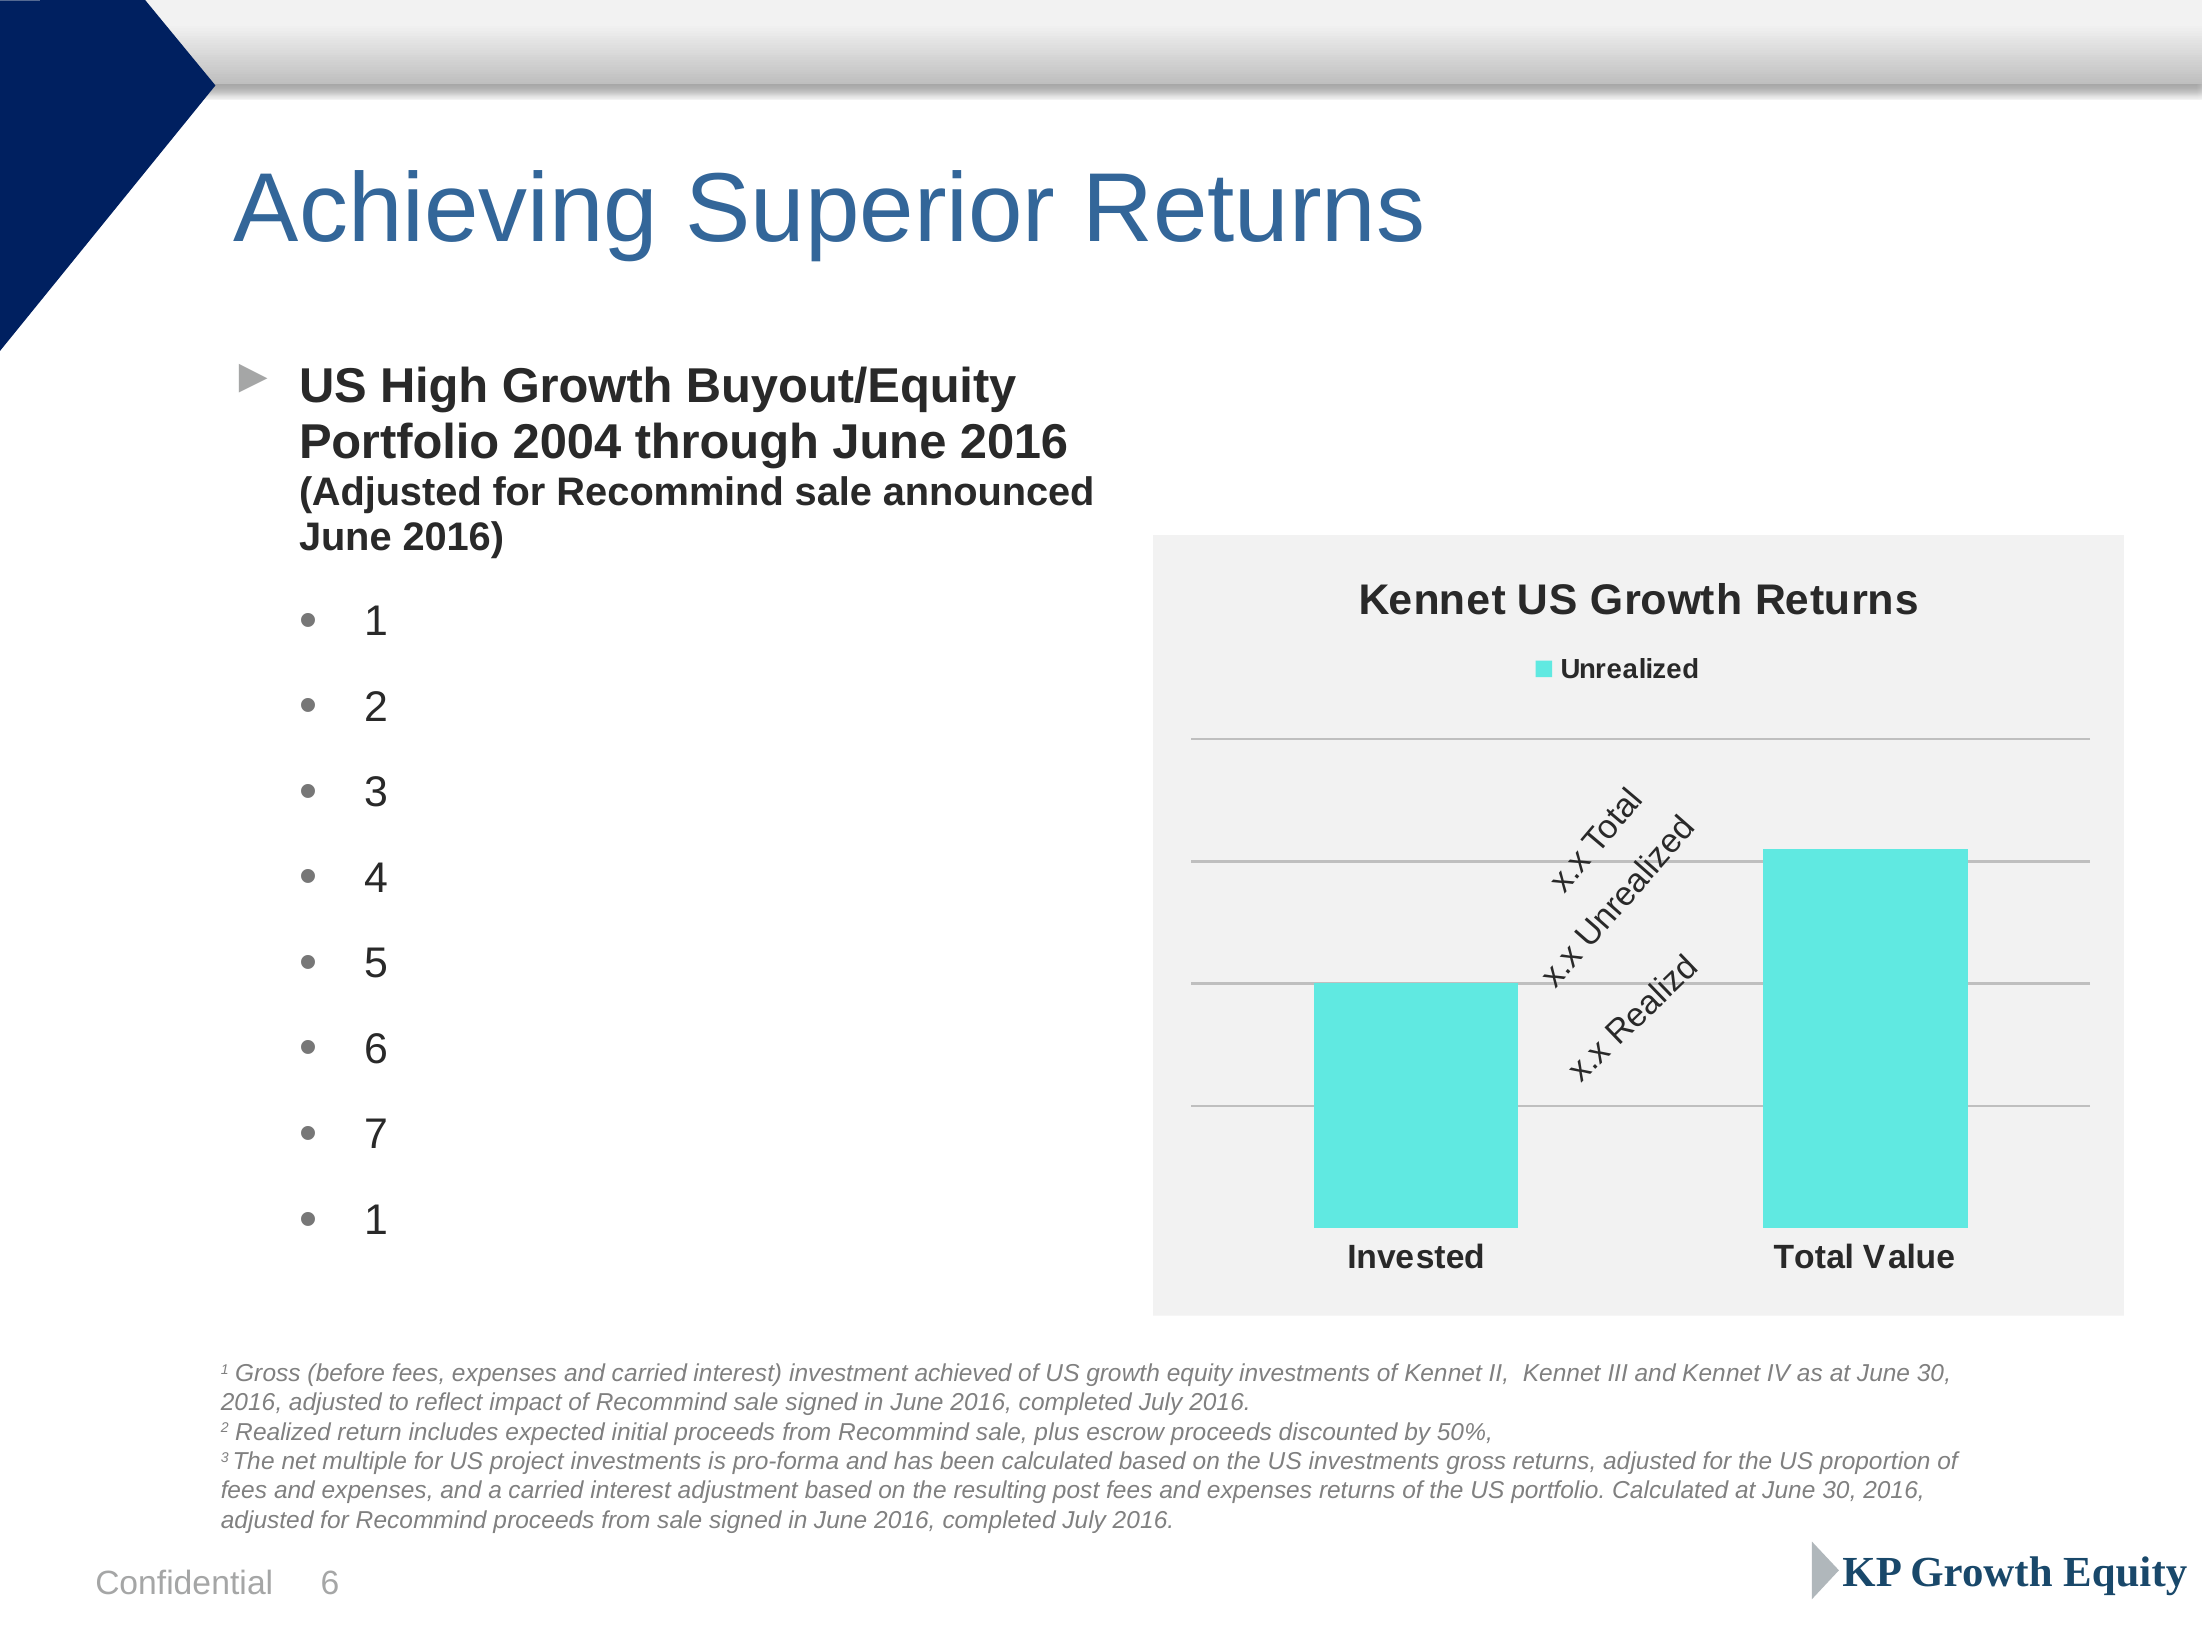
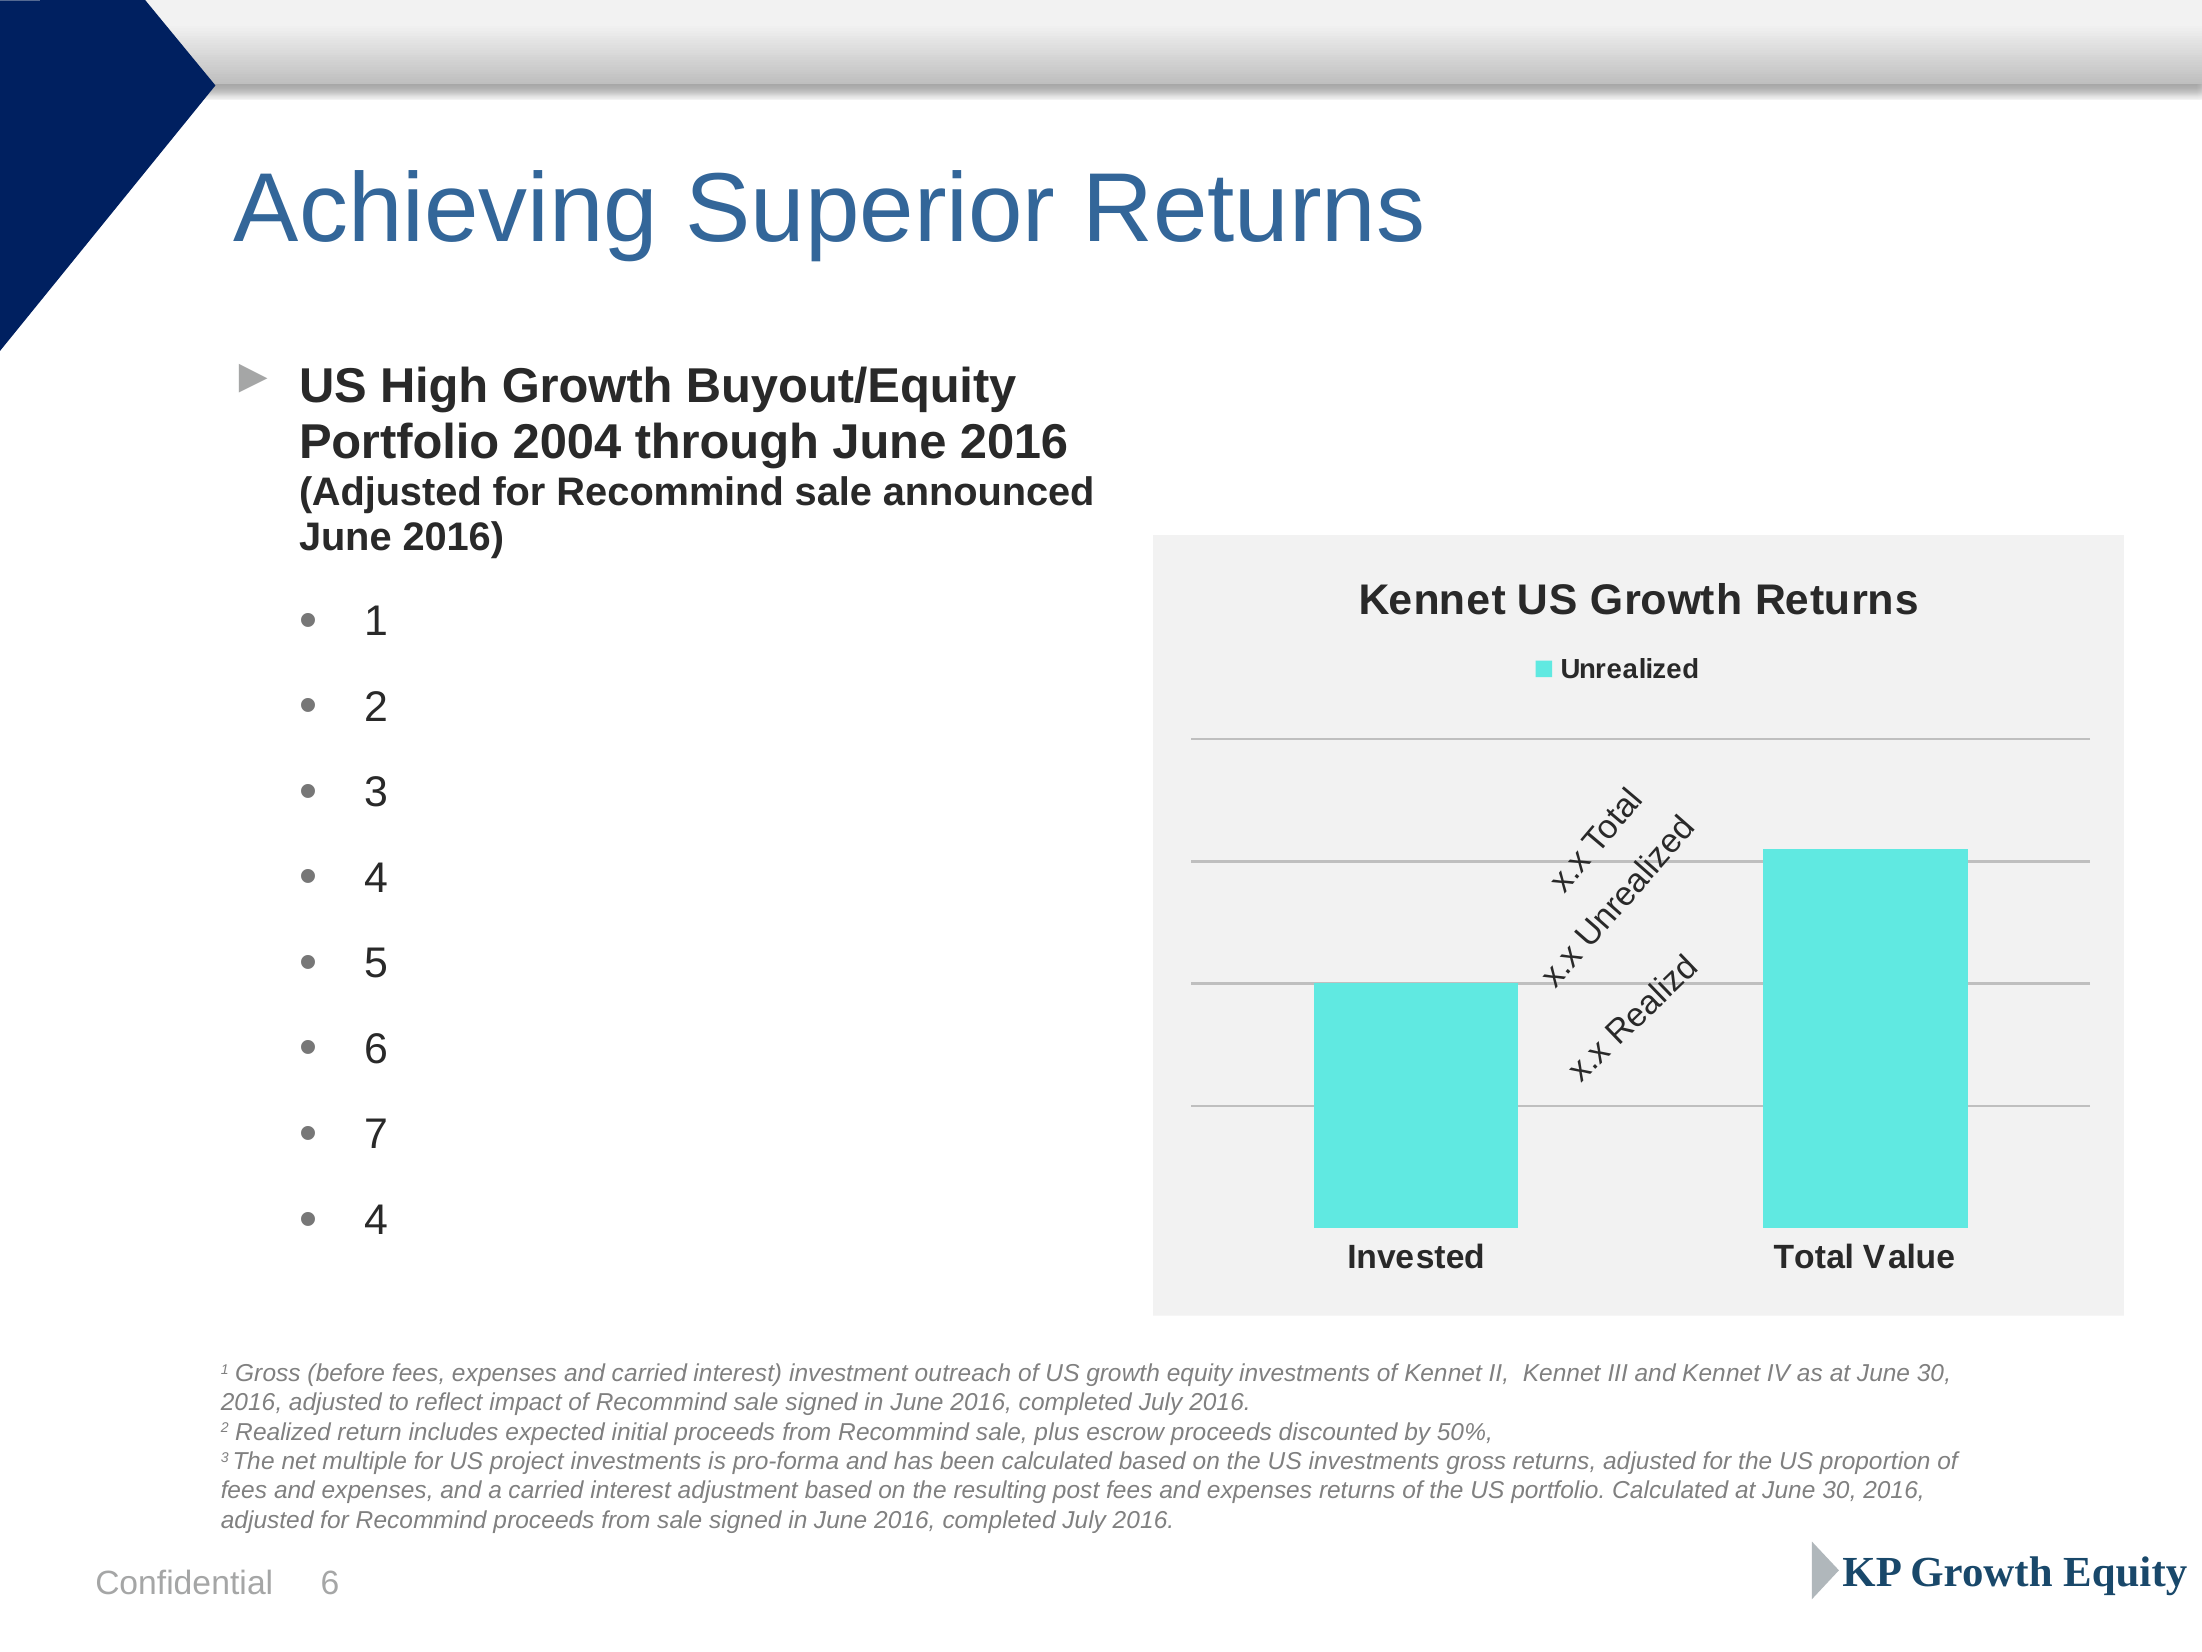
1 at (376, 1220): 1 -> 4
achieved: achieved -> outreach
